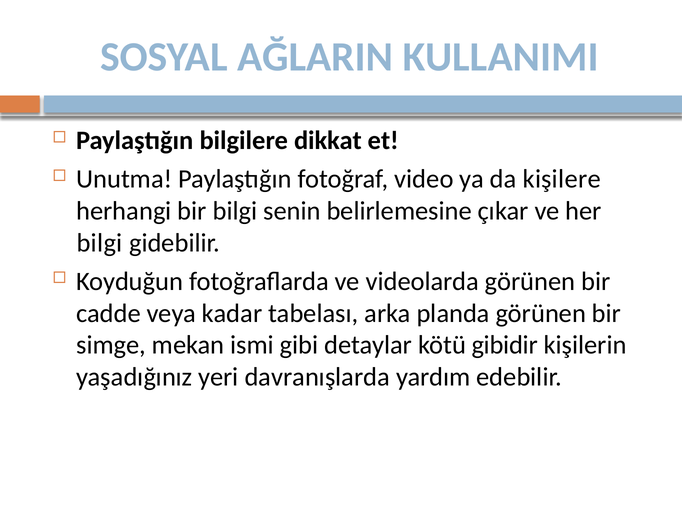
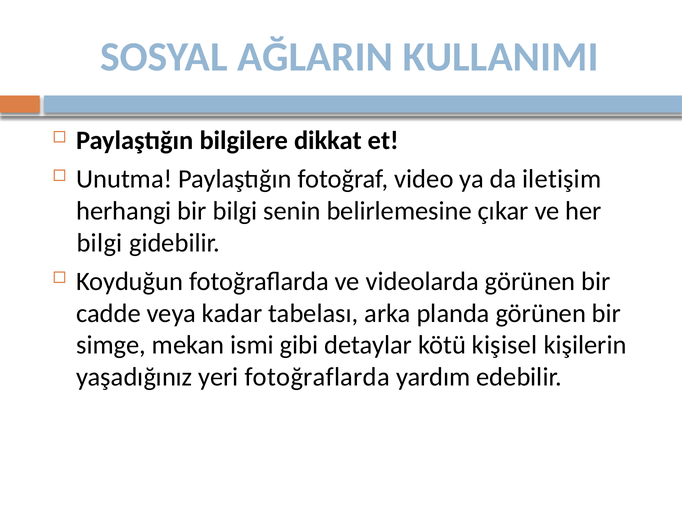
kişilere: kişilere -> iletişim
gibidir: gibidir -> kişisel
yeri davranışlarda: davranışlarda -> fotoğraflarda
